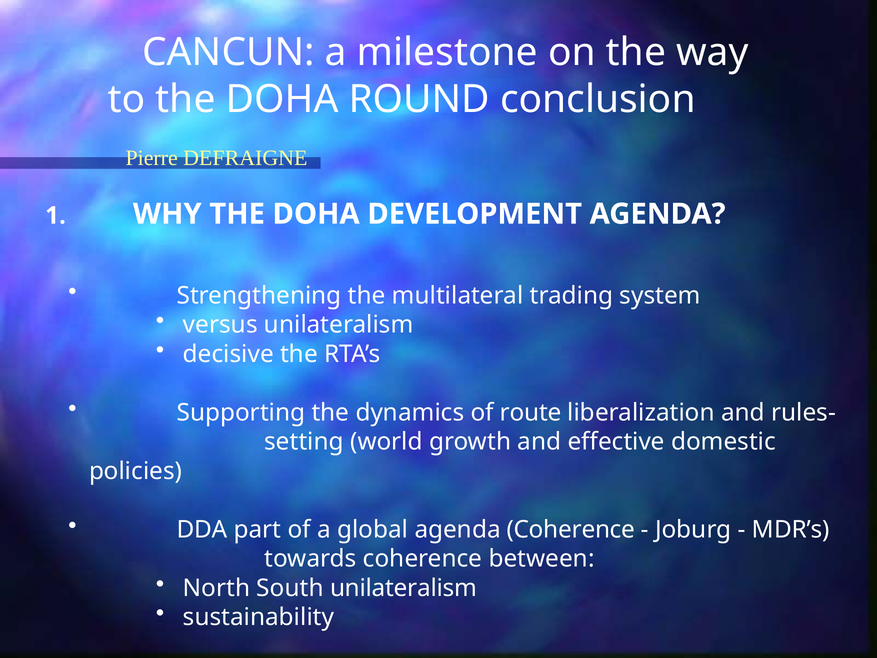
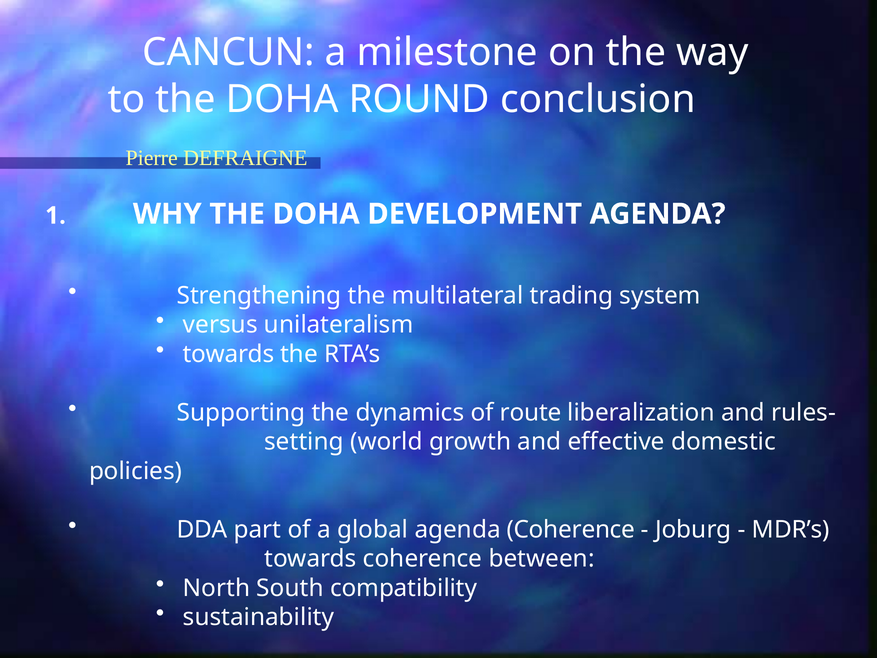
decisive at (228, 354): decisive -> towards
South unilateralism: unilateralism -> compatibility
